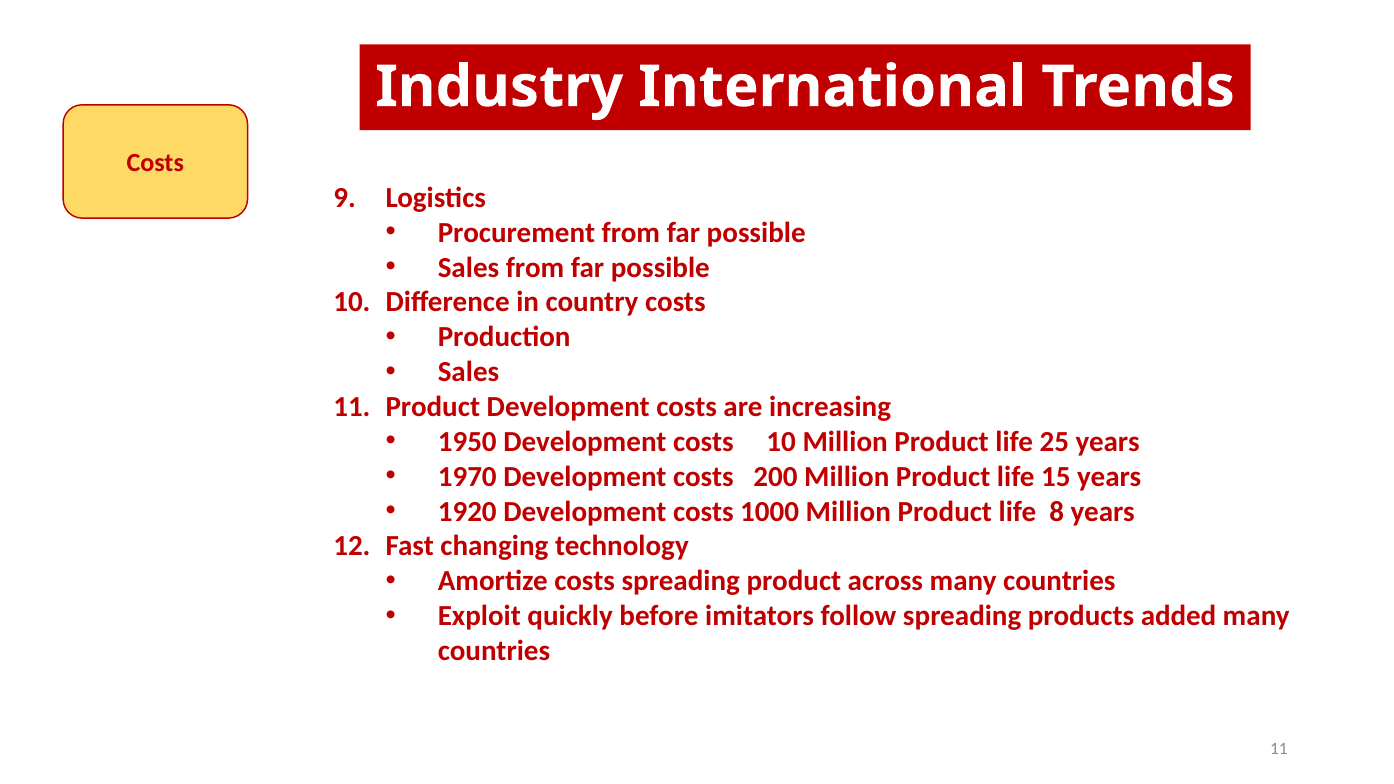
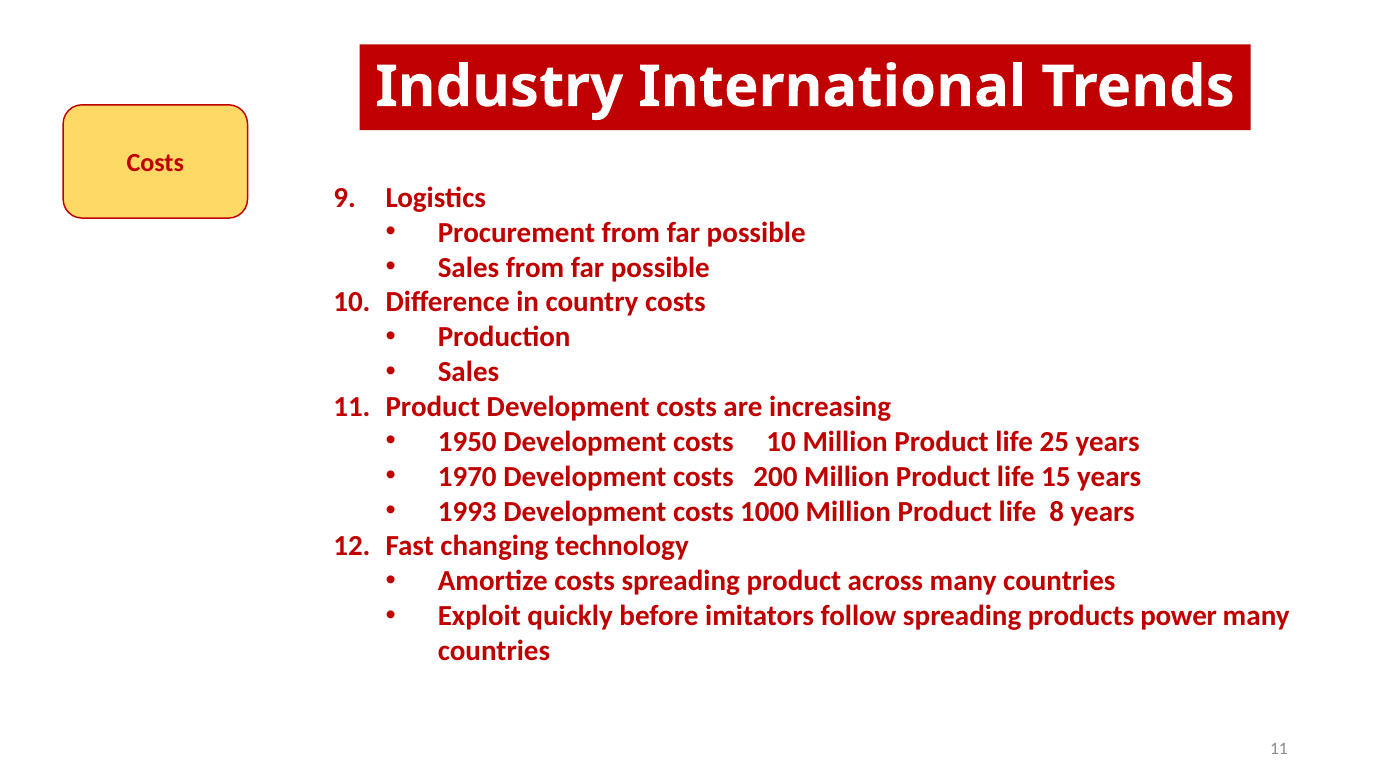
1920: 1920 -> 1993
added: added -> power
